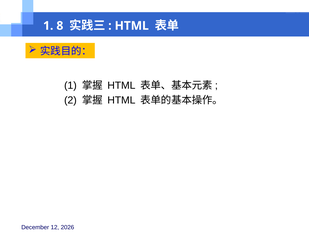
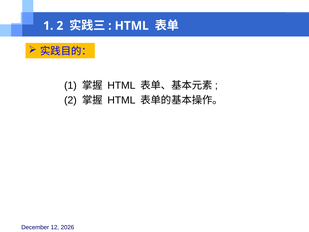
1 8: 8 -> 2
